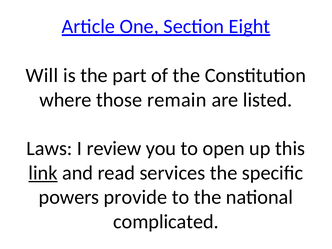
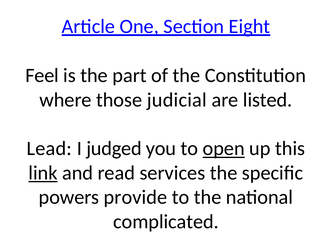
Will: Will -> Feel
remain: remain -> judicial
Laws: Laws -> Lead
review: review -> judged
open underline: none -> present
